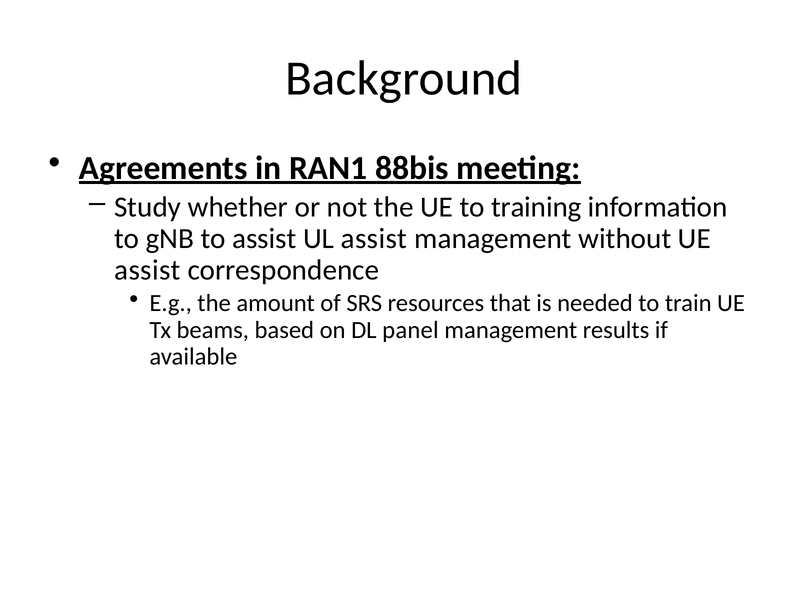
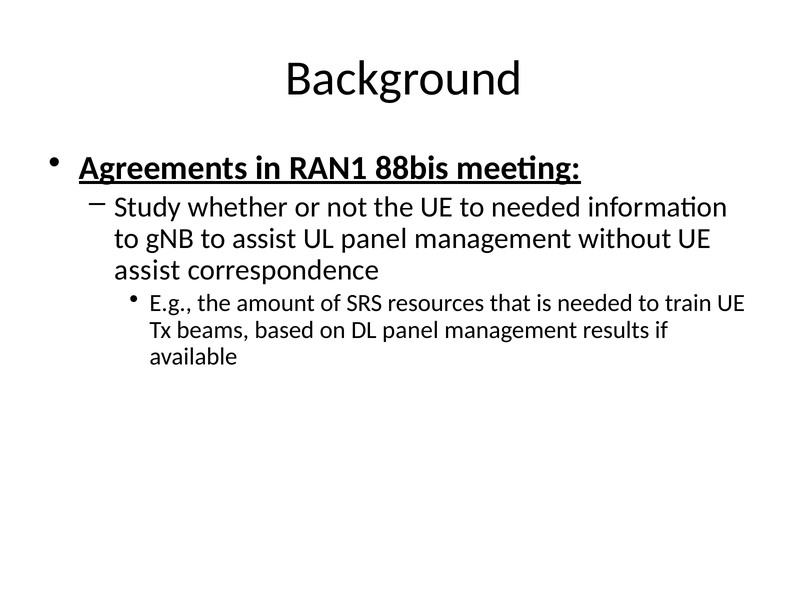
to training: training -> needed
UL assist: assist -> panel
